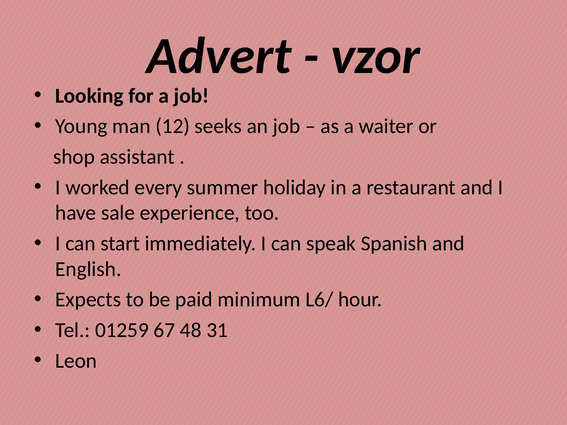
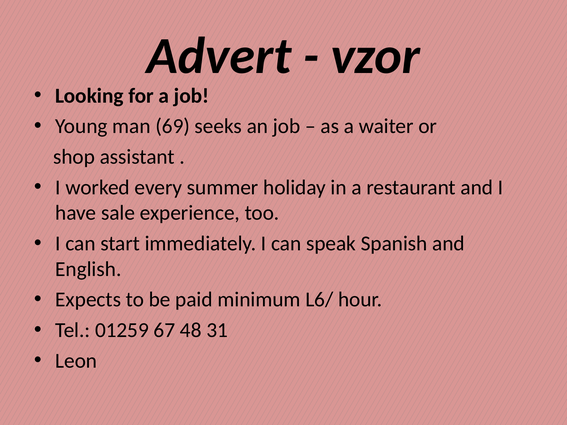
12: 12 -> 69
